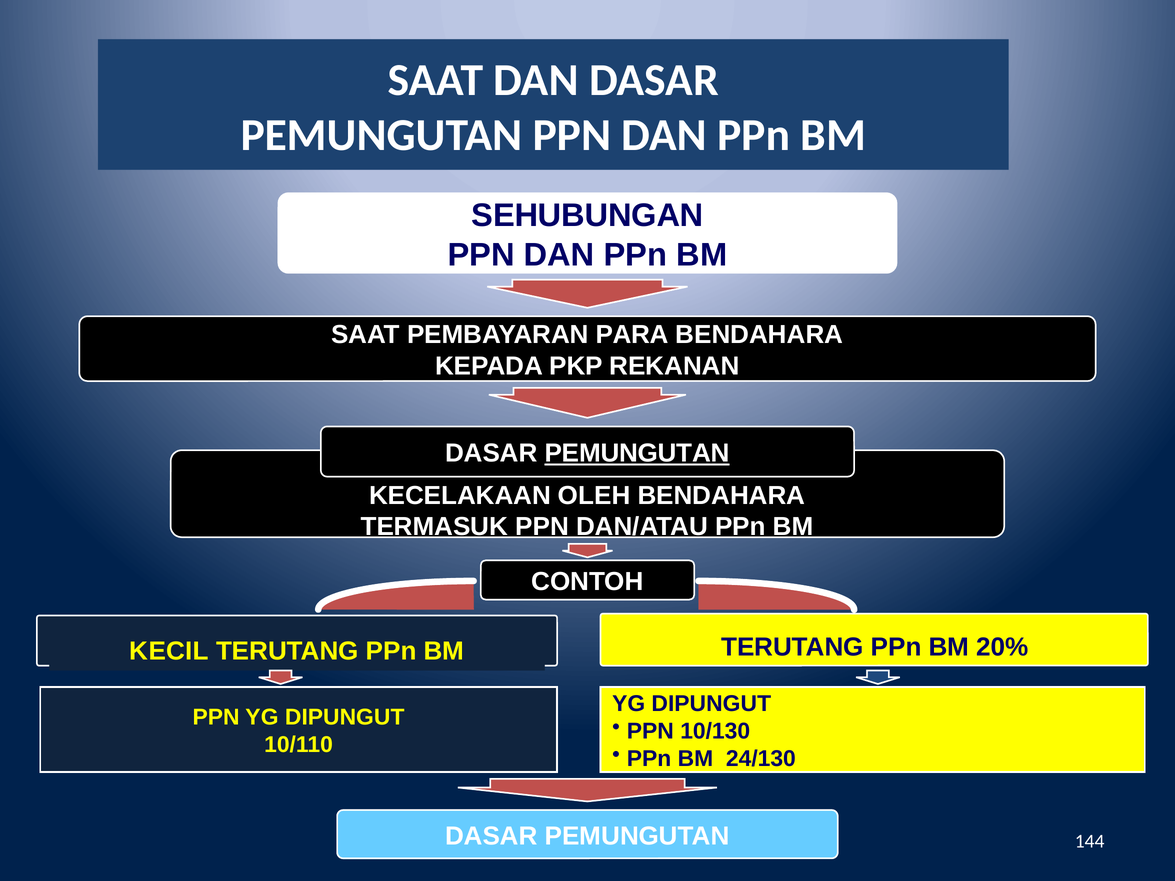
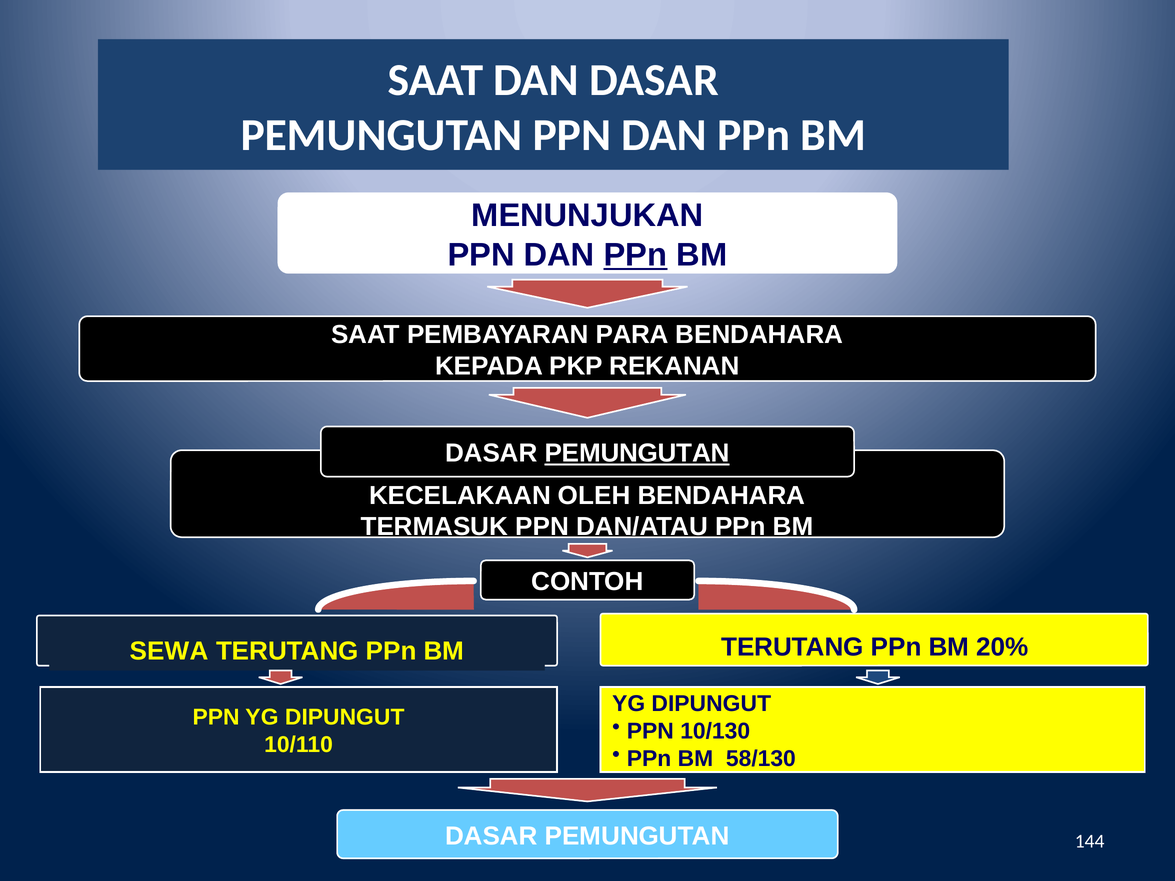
SEHUBUNGAN: SEHUBUNGAN -> MENUNJUKAN
PPn at (635, 255) underline: none -> present
KECIL: KECIL -> SEWA
24/130: 24/130 -> 58/130
